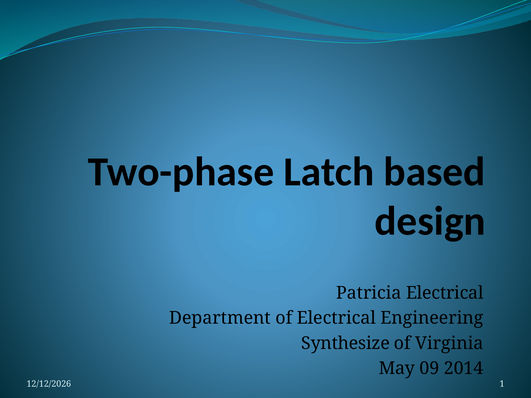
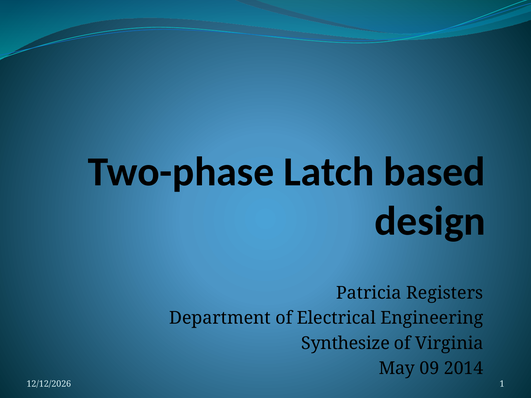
Patricia Electrical: Electrical -> Registers
